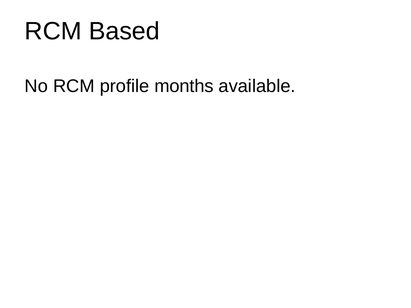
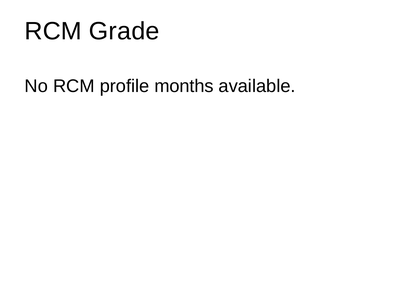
Based: Based -> Grade
